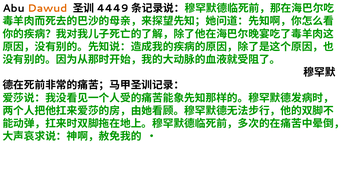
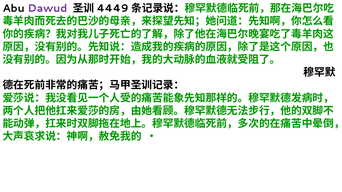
Dawud colour: orange -> purple
